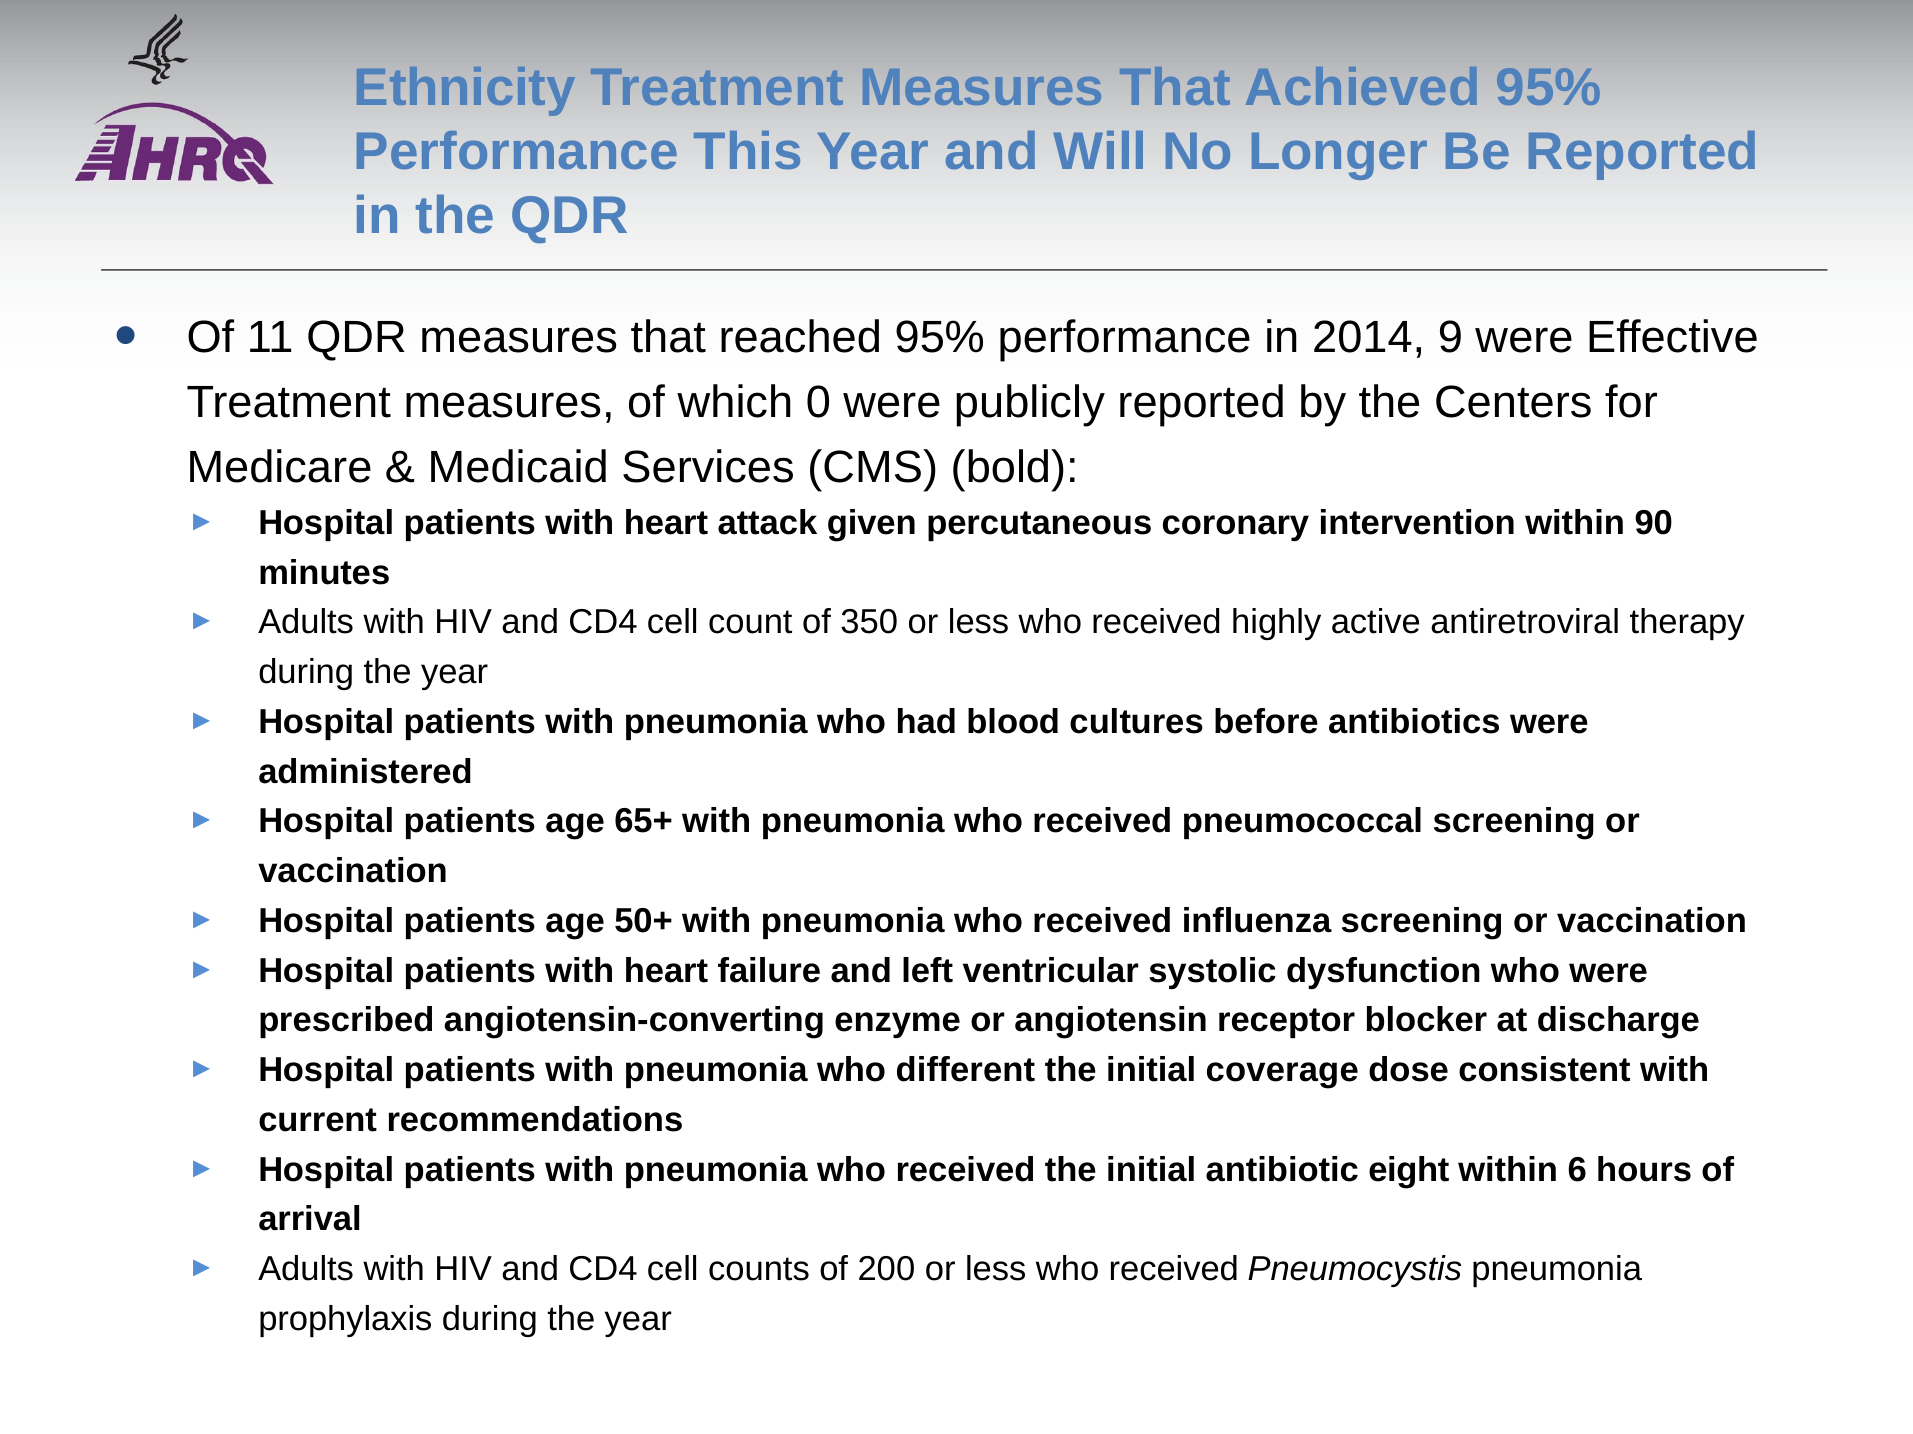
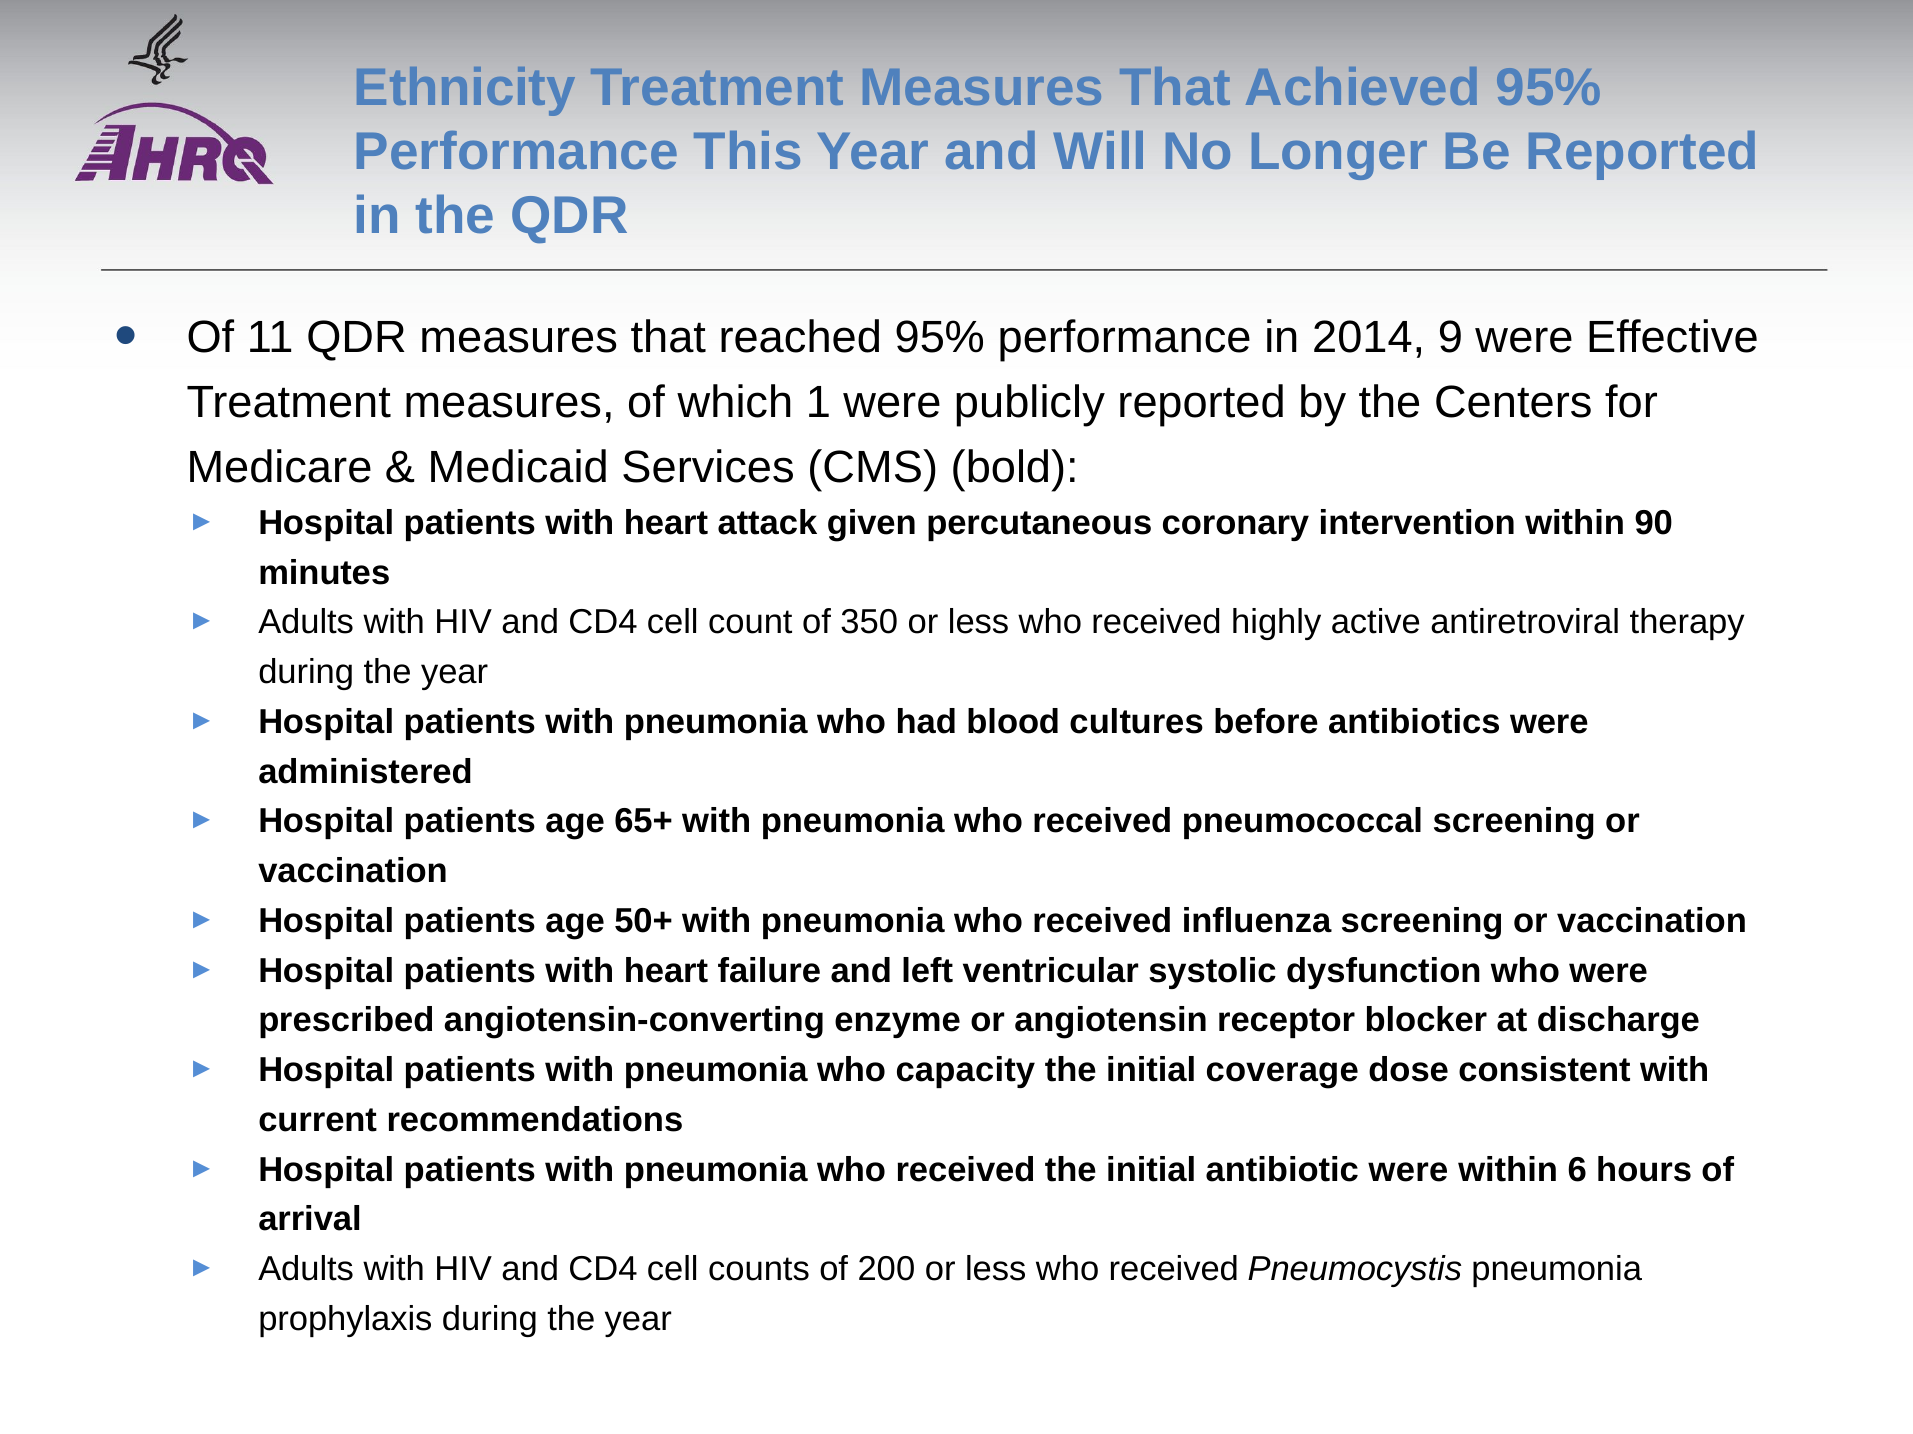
0: 0 -> 1
different: different -> capacity
antibiotic eight: eight -> were
